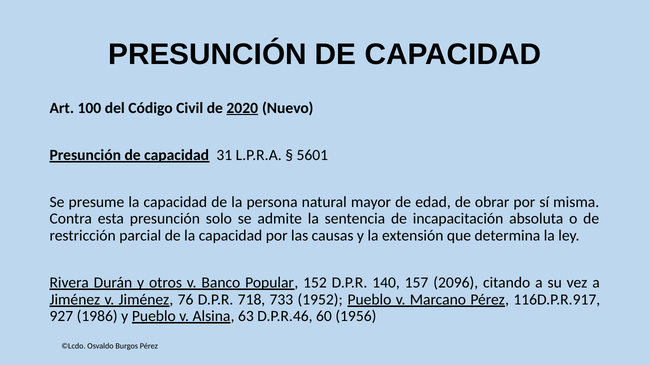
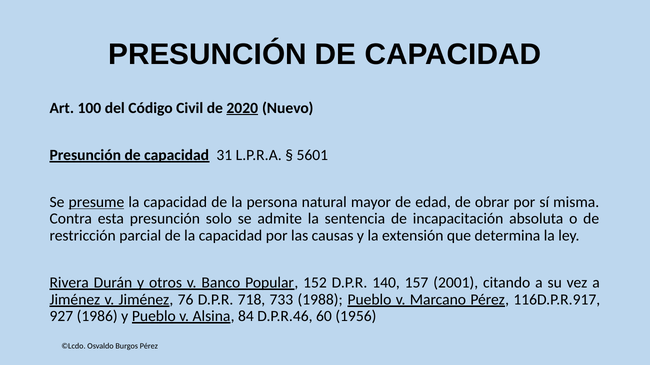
presume underline: none -> present
2096: 2096 -> 2001
1952: 1952 -> 1988
63: 63 -> 84
